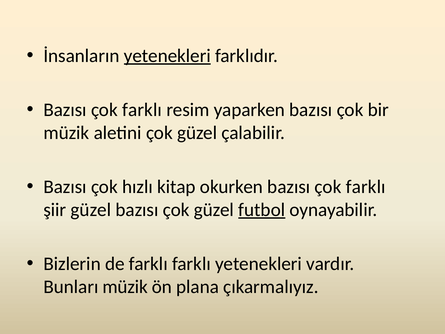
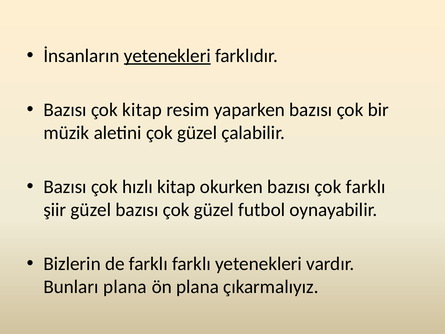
farklı at (142, 110): farklı -> kitap
futbol underline: present -> none
Bunları müzik: müzik -> plana
